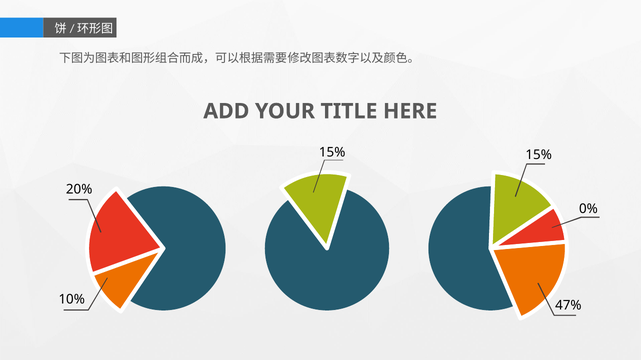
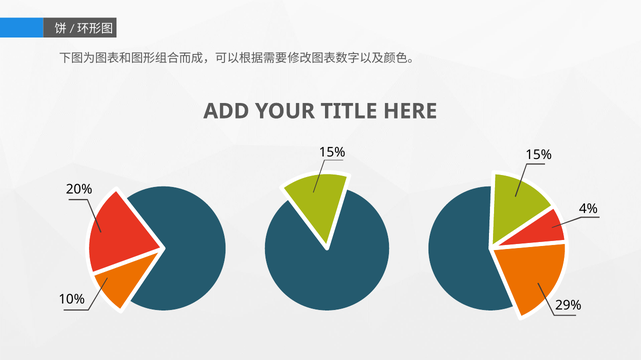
0%: 0% -> 4%
47%: 47% -> 29%
